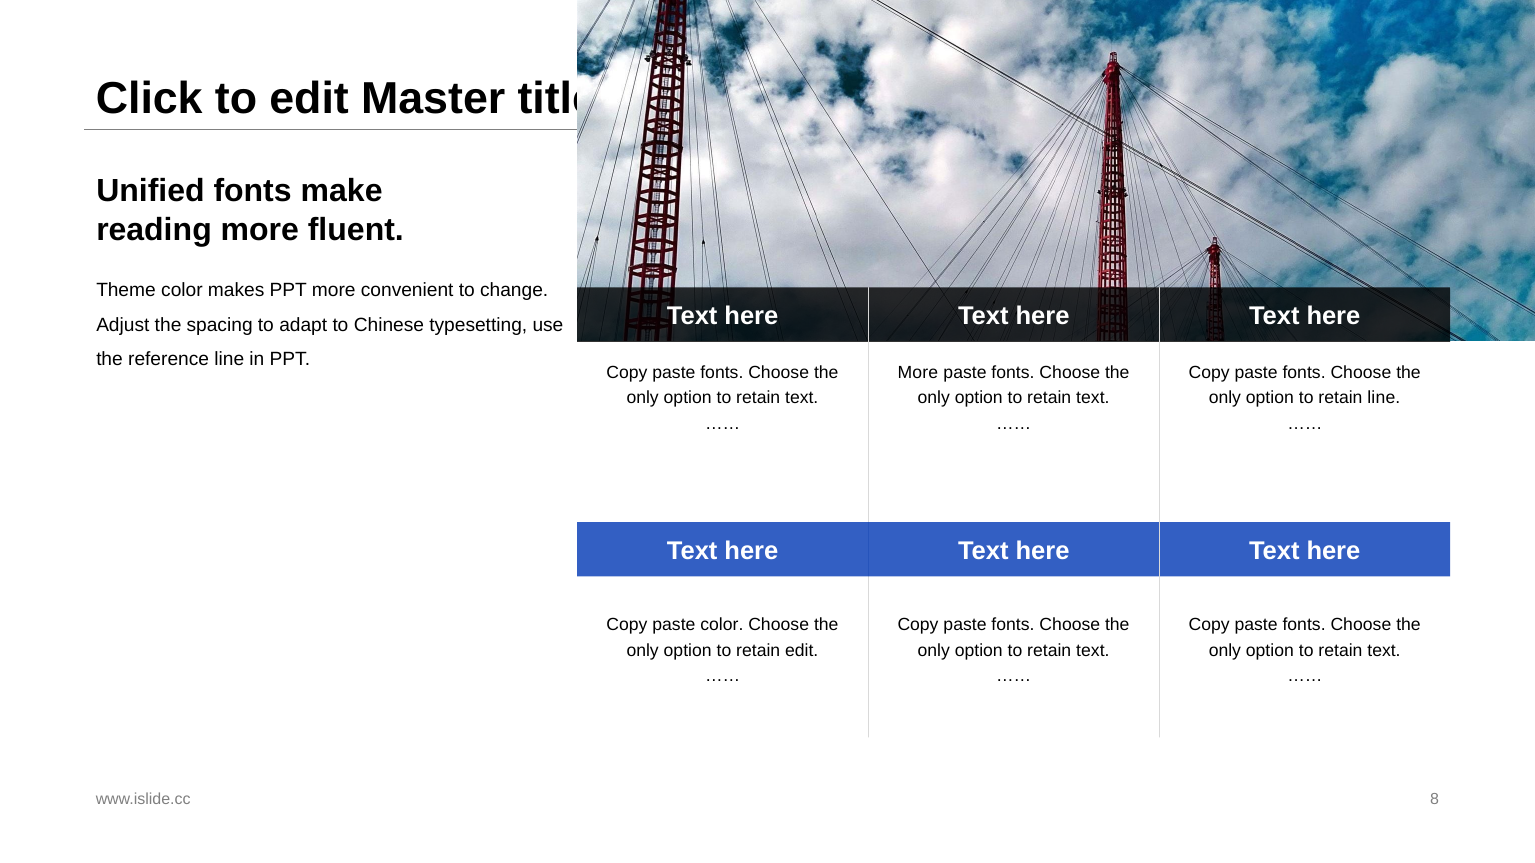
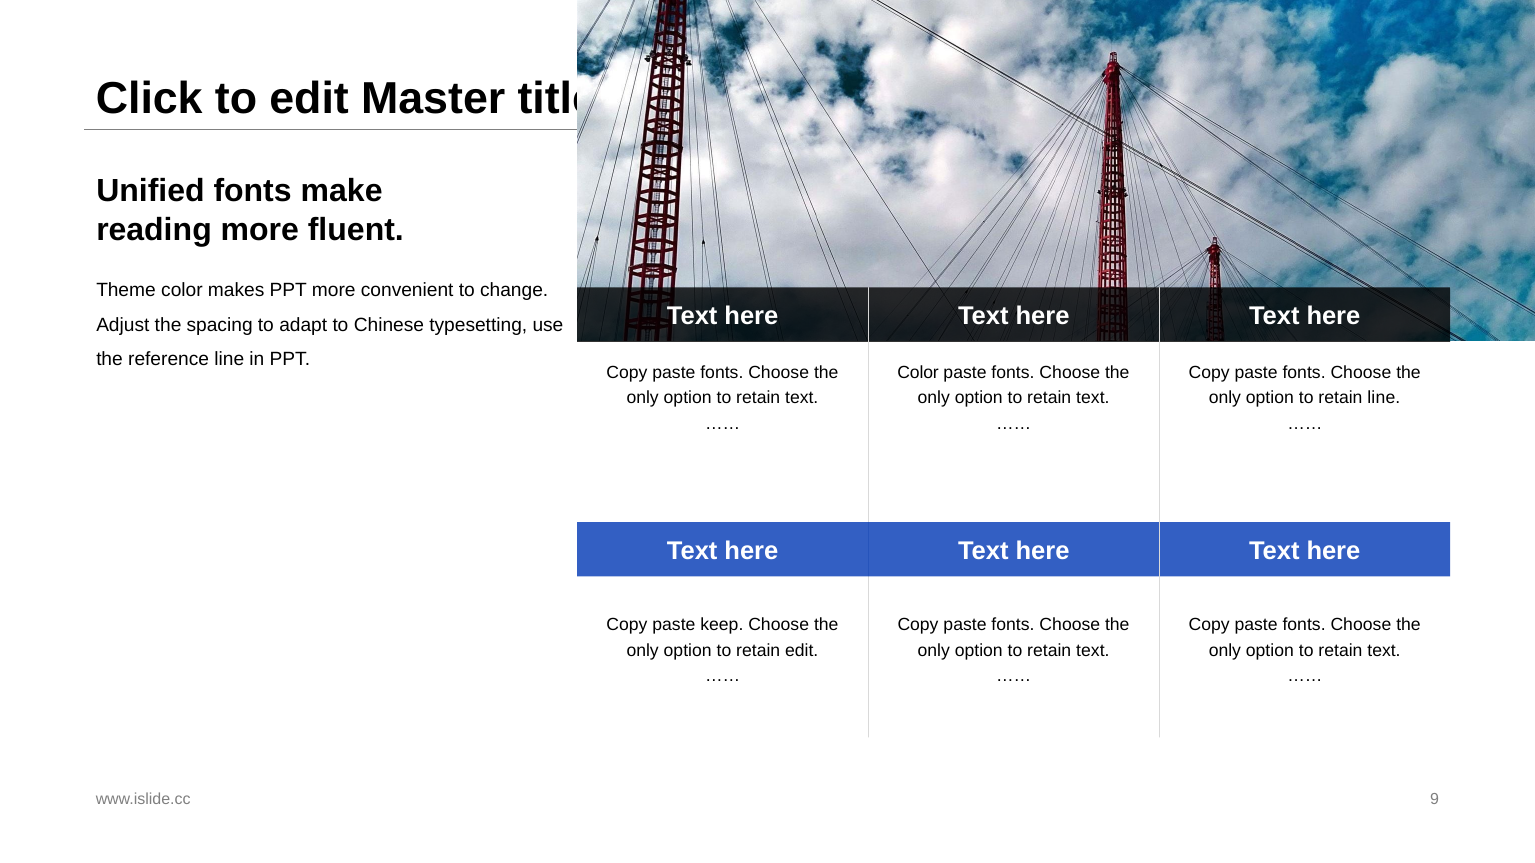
More at (918, 373): More -> Color
paste color: color -> keep
8: 8 -> 9
